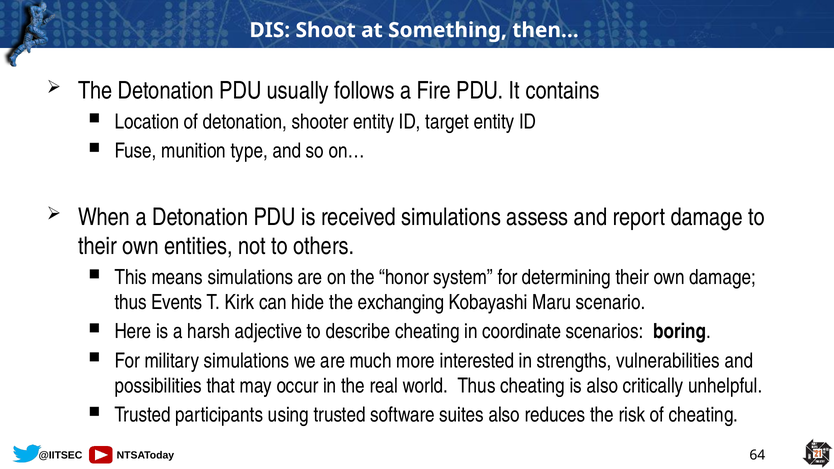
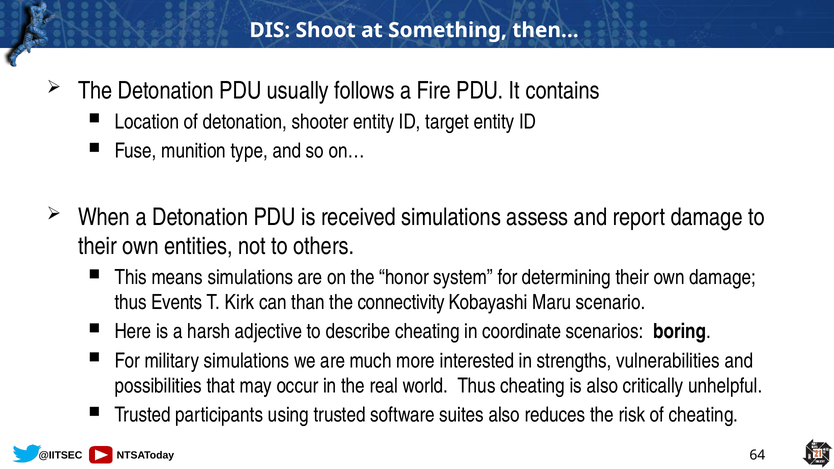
hide: hide -> than
exchanging: exchanging -> connectivity
